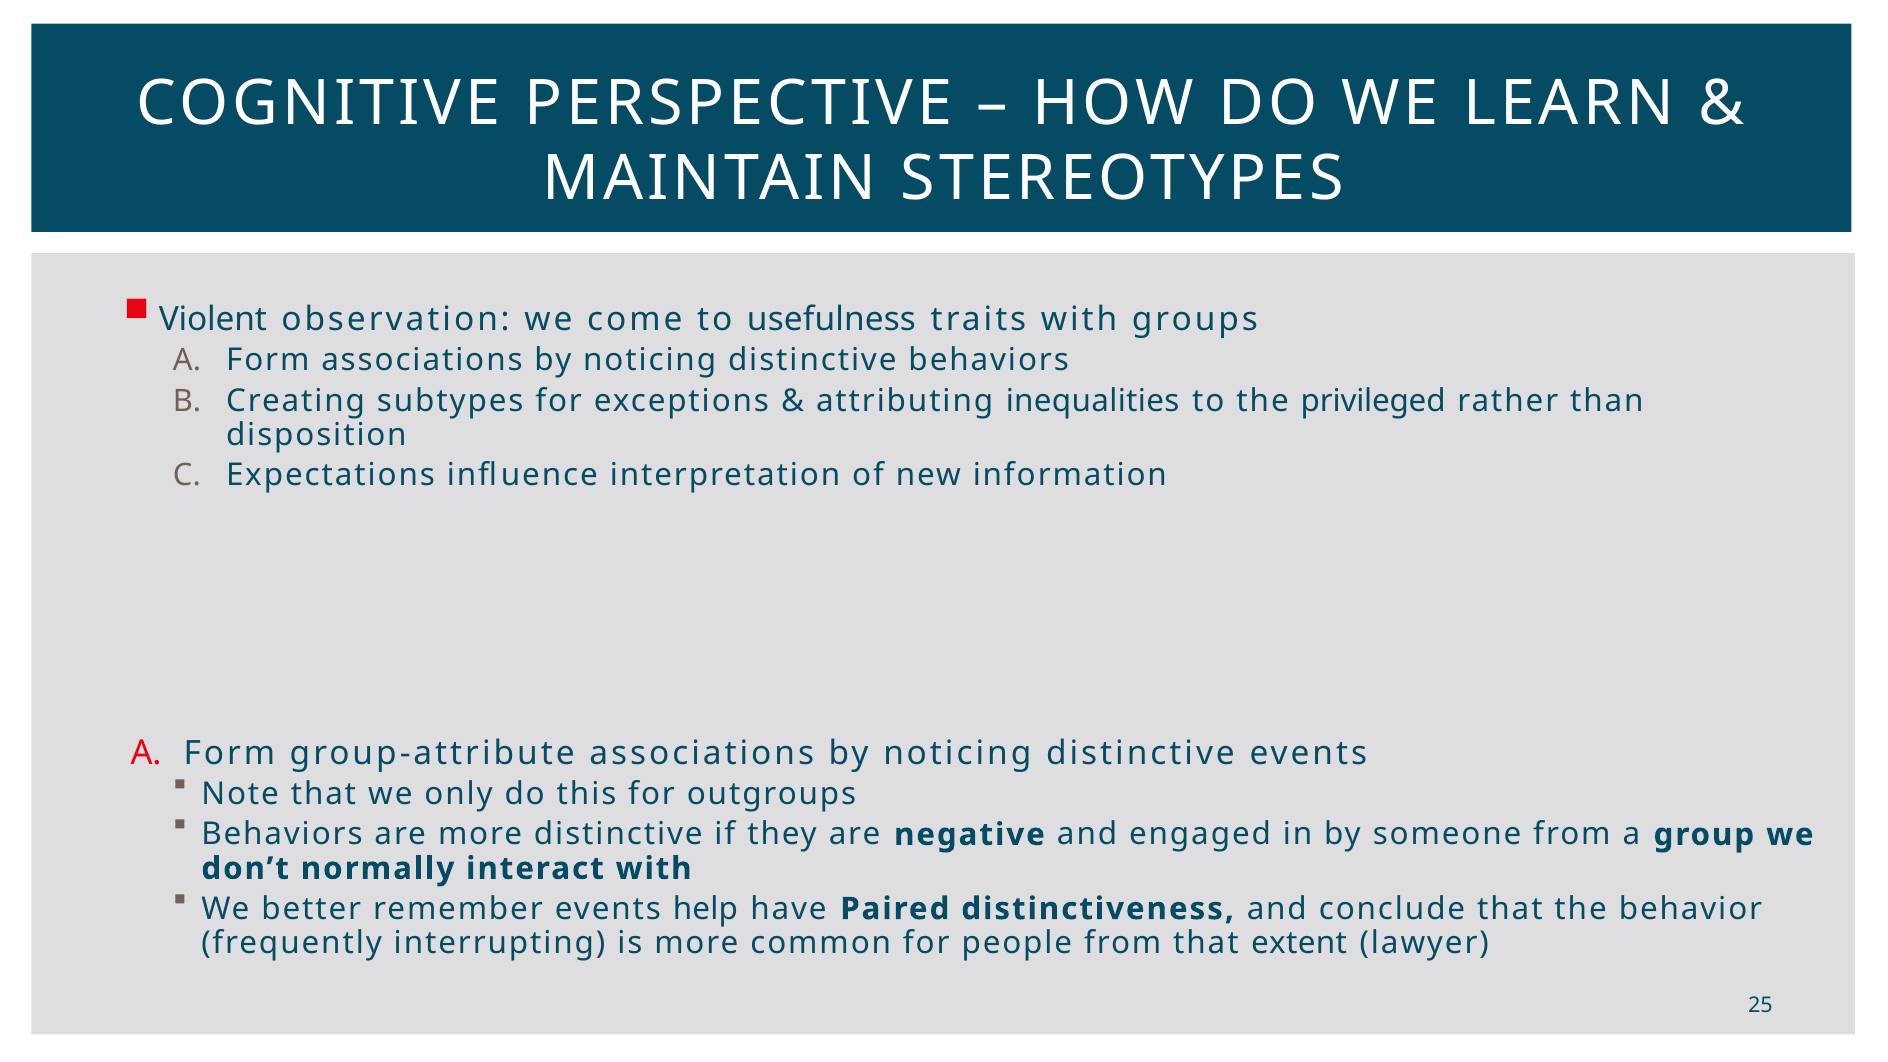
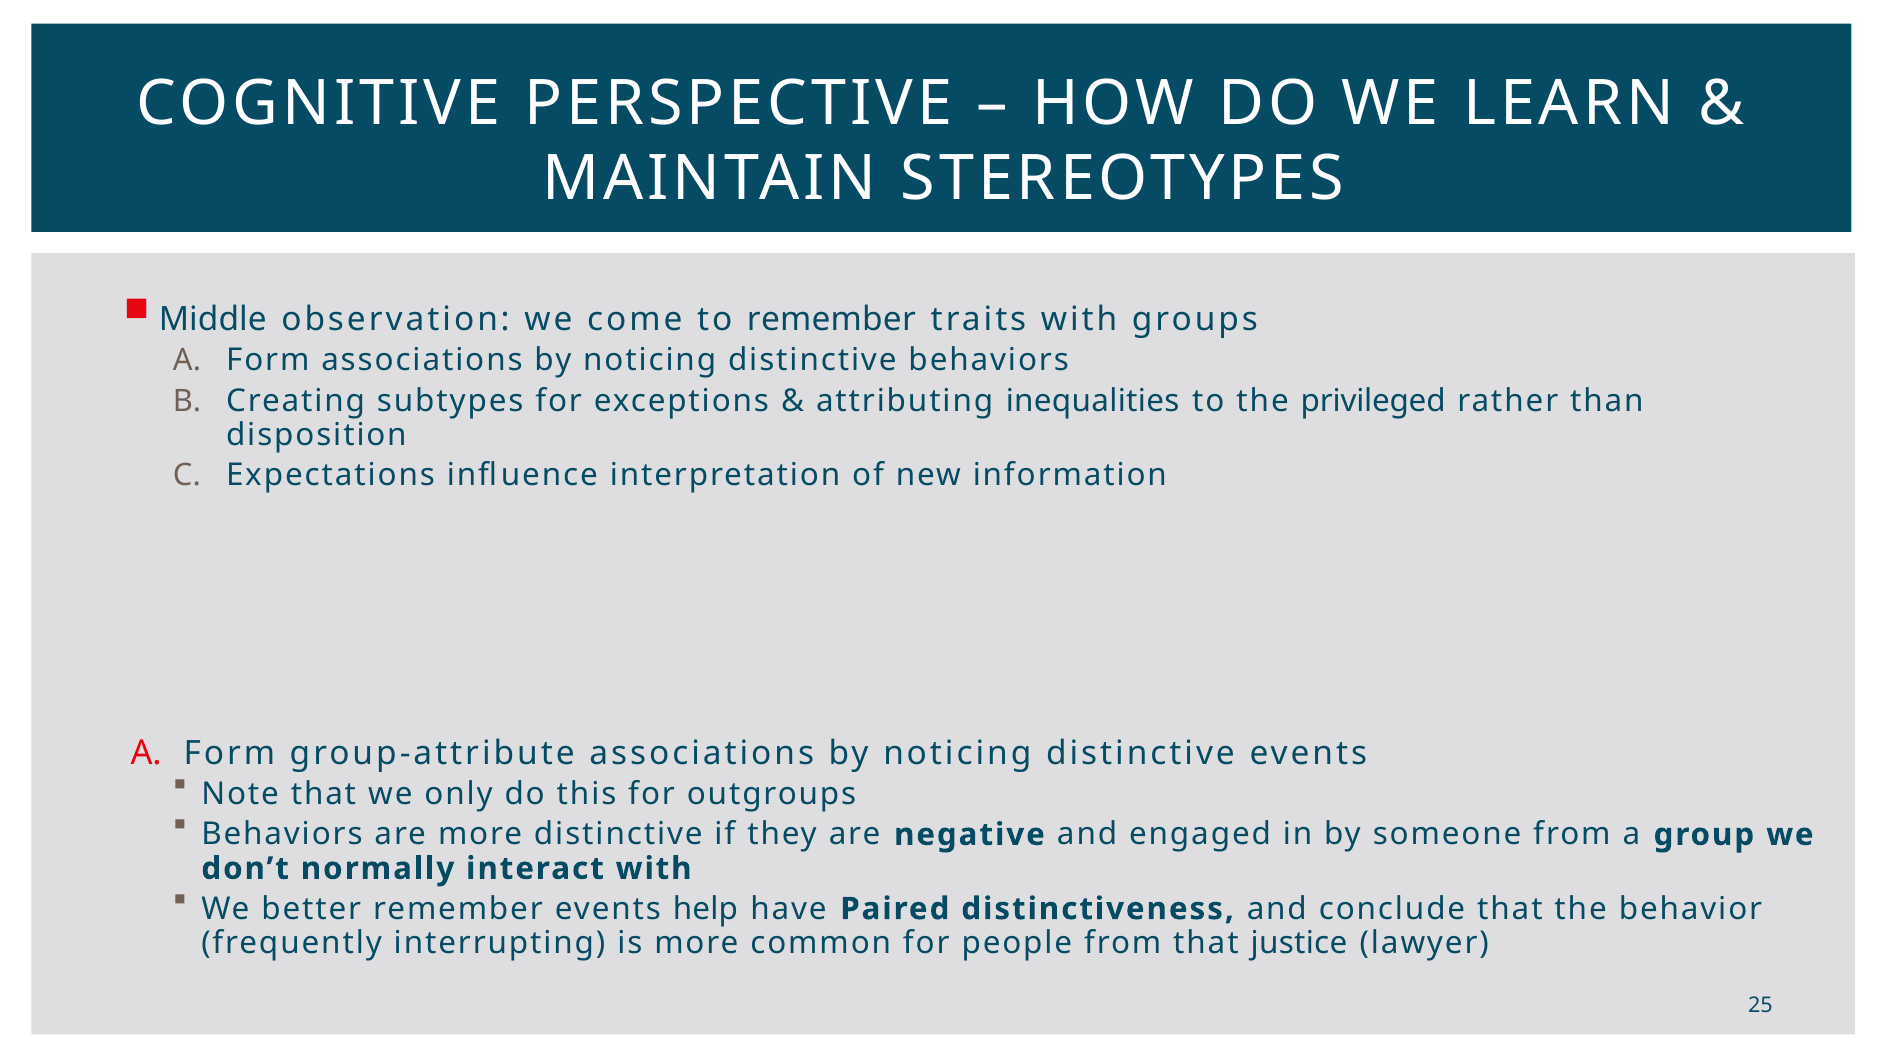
Violent: Violent -> Middle
to usefulness: usefulness -> remember
extent: extent -> justice
